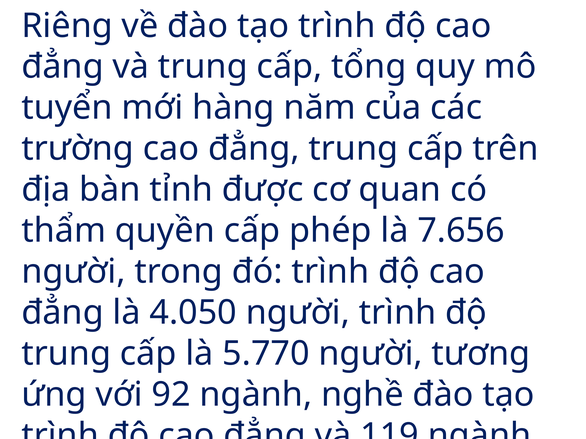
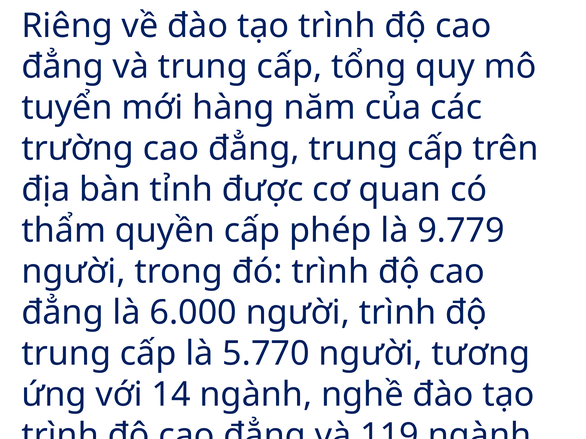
7.656: 7.656 -> 9.779
4.050: 4.050 -> 6.000
92: 92 -> 14
